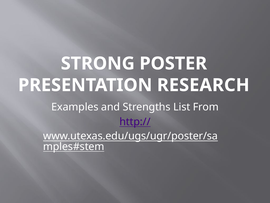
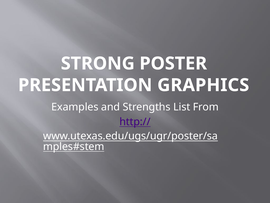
RESEARCH: RESEARCH -> GRAPHICS
